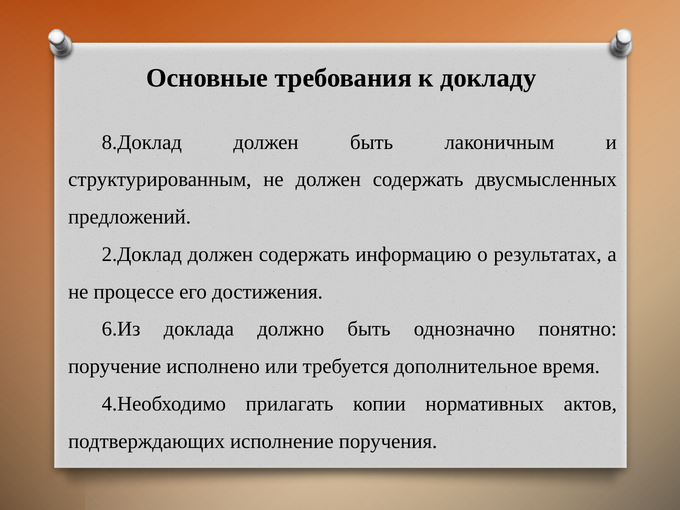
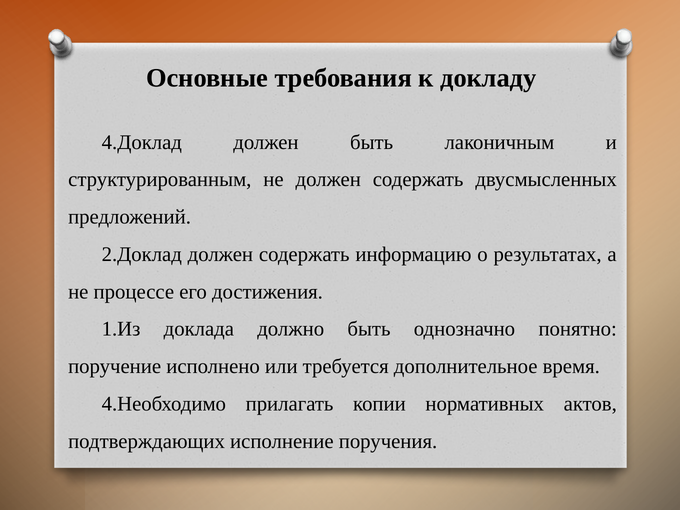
8.Доклад: 8.Доклад -> 4.Доклад
6.Из: 6.Из -> 1.Из
